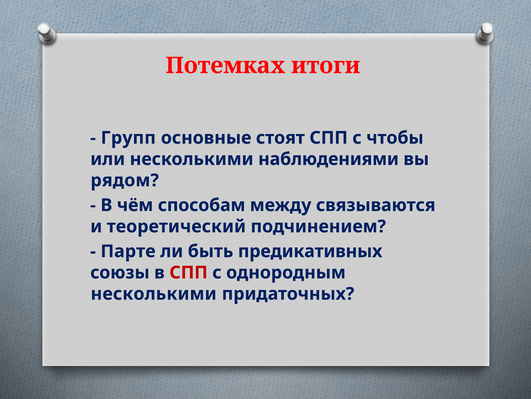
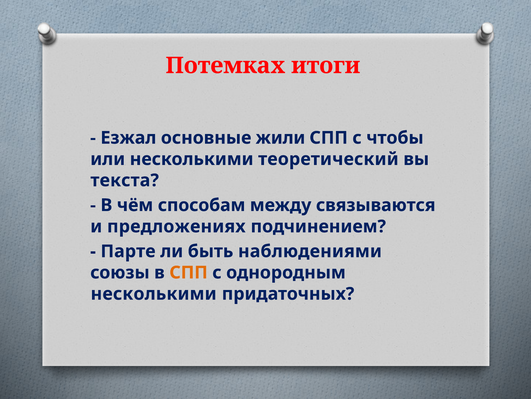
Групп: Групп -> Езжал
стоят: стоят -> жили
наблюдениями: наблюдениями -> теоретический
рядом: рядом -> текста
теоретический: теоретический -> предложениях
предикативных: предикативных -> наблюдениями
СПП at (189, 272) colour: red -> orange
